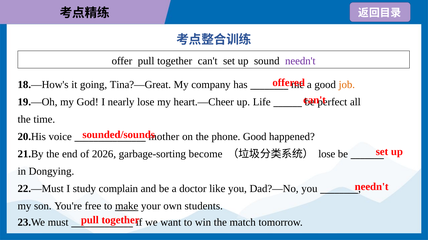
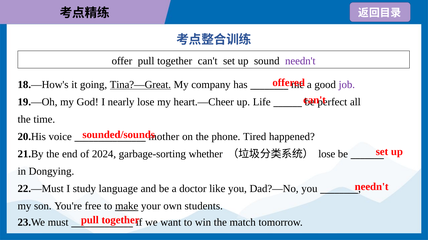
Tina?—Great underline: none -> present
job colour: orange -> purple
phone Good: Good -> Tired
2026: 2026 -> 2024
become: become -> whether
complain: complain -> language
